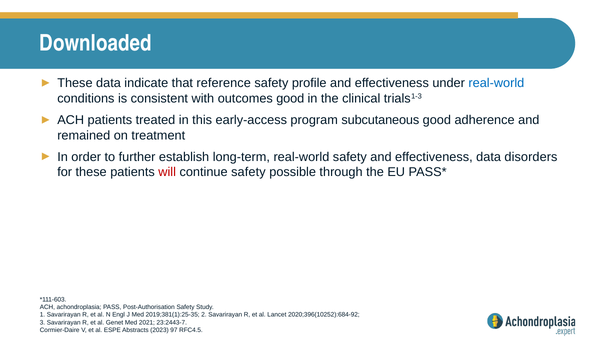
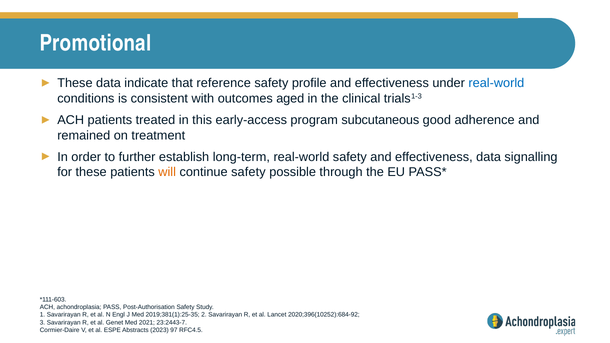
Downloaded: Downloaded -> Promotional
outcomes good: good -> aged
disorders: disorders -> signalling
will colour: red -> orange
